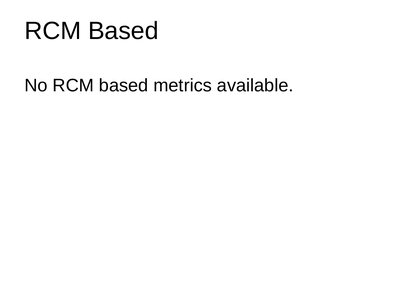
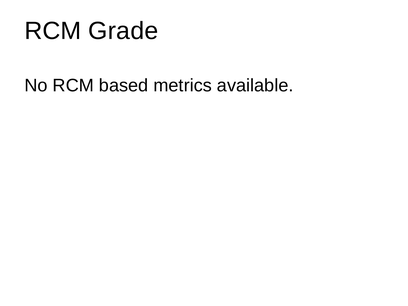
Based at (123, 31): Based -> Grade
